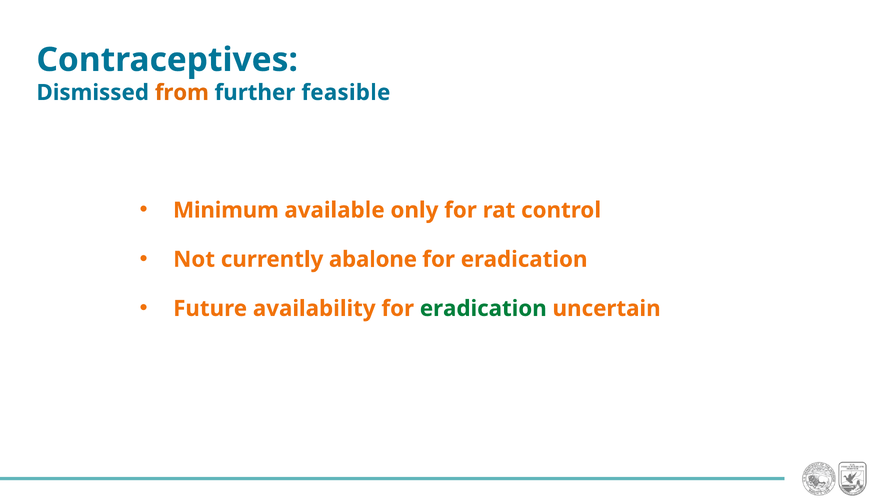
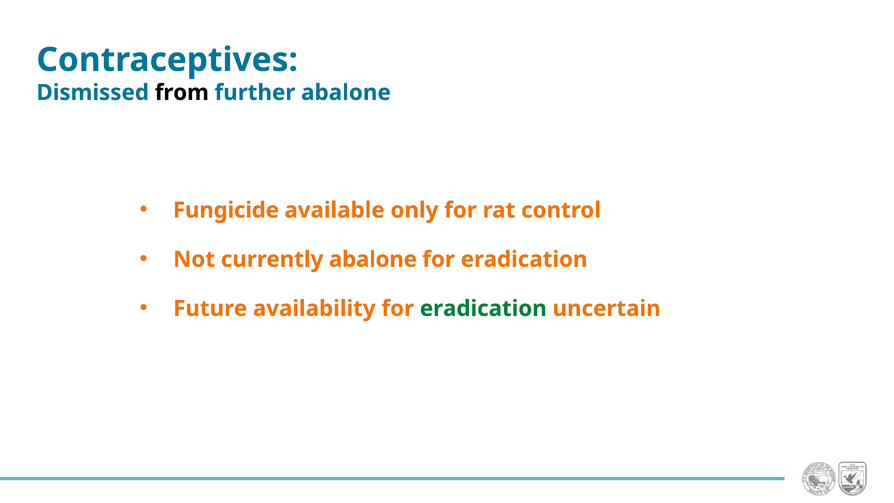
from colour: orange -> black
further feasible: feasible -> abalone
Minimum: Minimum -> Fungicide
